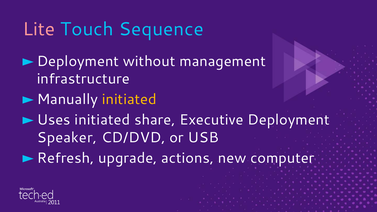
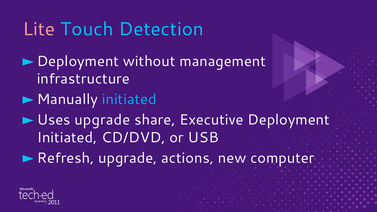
Sequence: Sequence -> Detection
initiated at (129, 99) colour: yellow -> light blue
initiated at (102, 120): initiated -> upgrade
Speaker at (67, 137): Speaker -> Initiated
